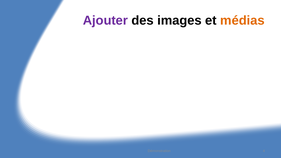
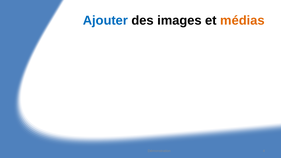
Ajouter colour: purple -> blue
